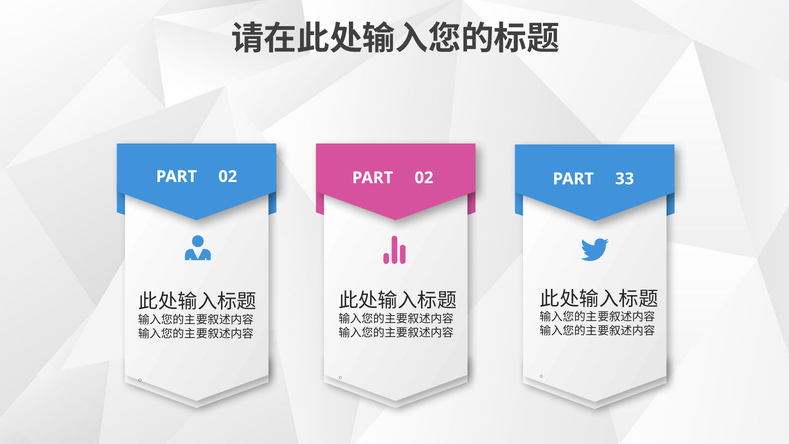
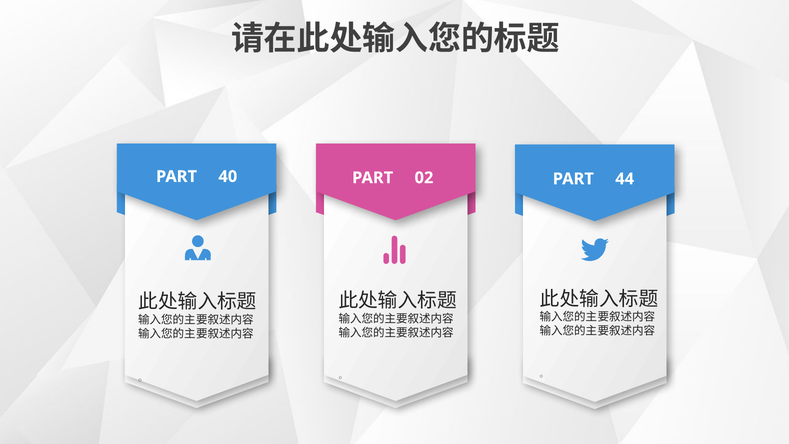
02 at (228, 176): 02 -> 40
33: 33 -> 44
